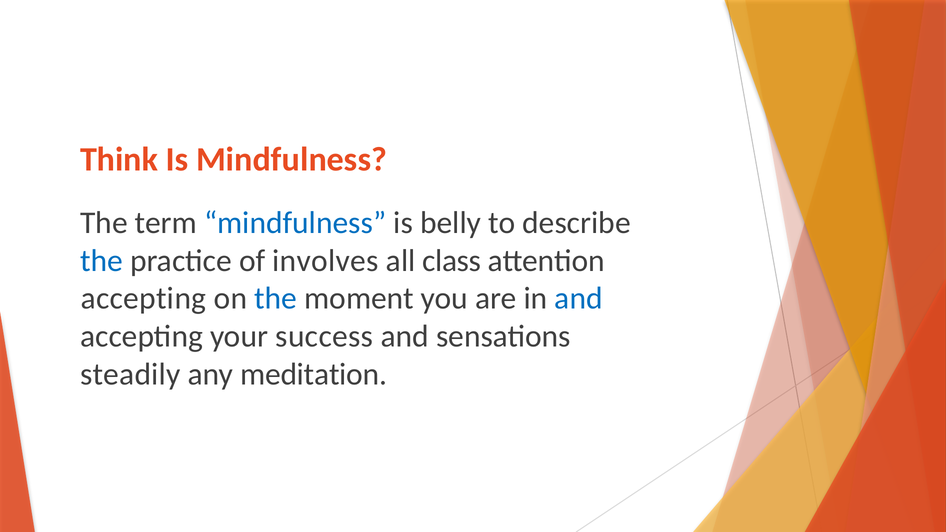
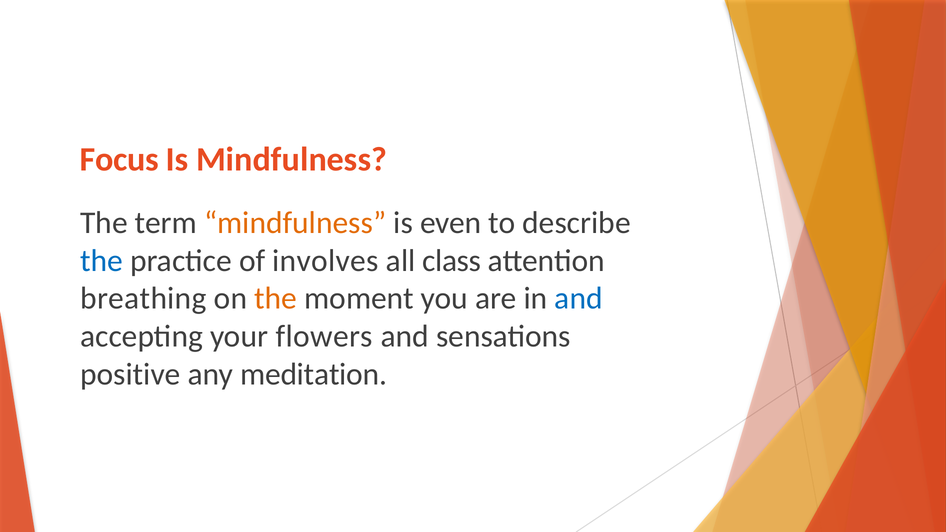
Think: Think -> Focus
mindfulness at (295, 223) colour: blue -> orange
belly: belly -> even
accepting at (143, 299): accepting -> breathing
the at (276, 299) colour: blue -> orange
success: success -> flowers
steadily: steadily -> positive
